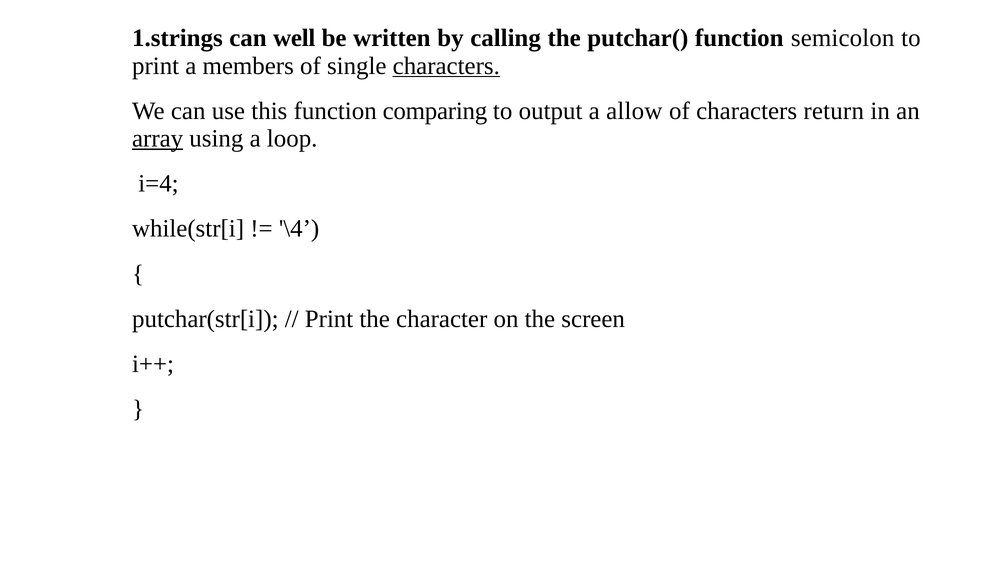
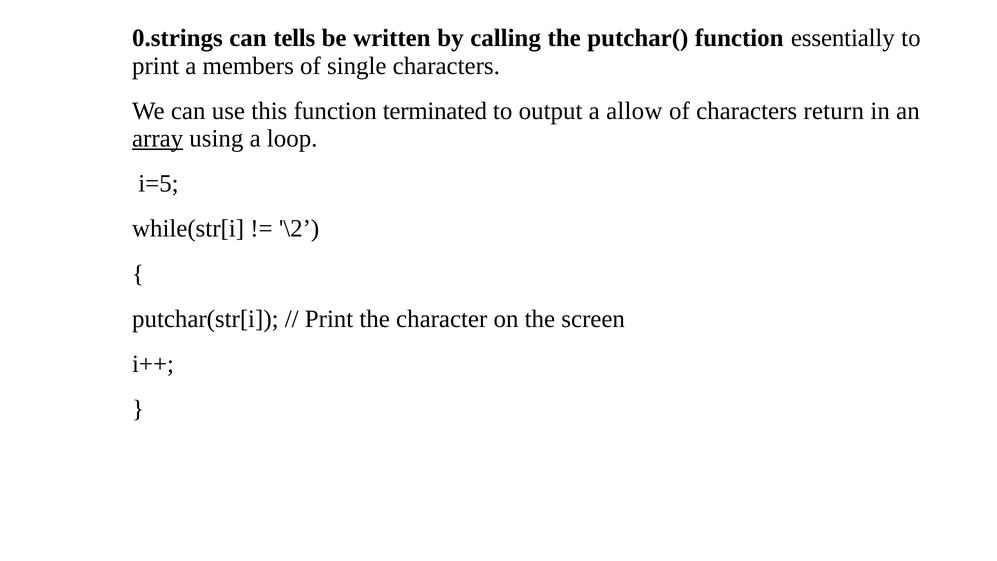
1.strings: 1.strings -> 0.strings
well: well -> tells
semicolon: semicolon -> essentially
characters at (446, 66) underline: present -> none
comparing: comparing -> terminated
i=4: i=4 -> i=5
\4: \4 -> \2
